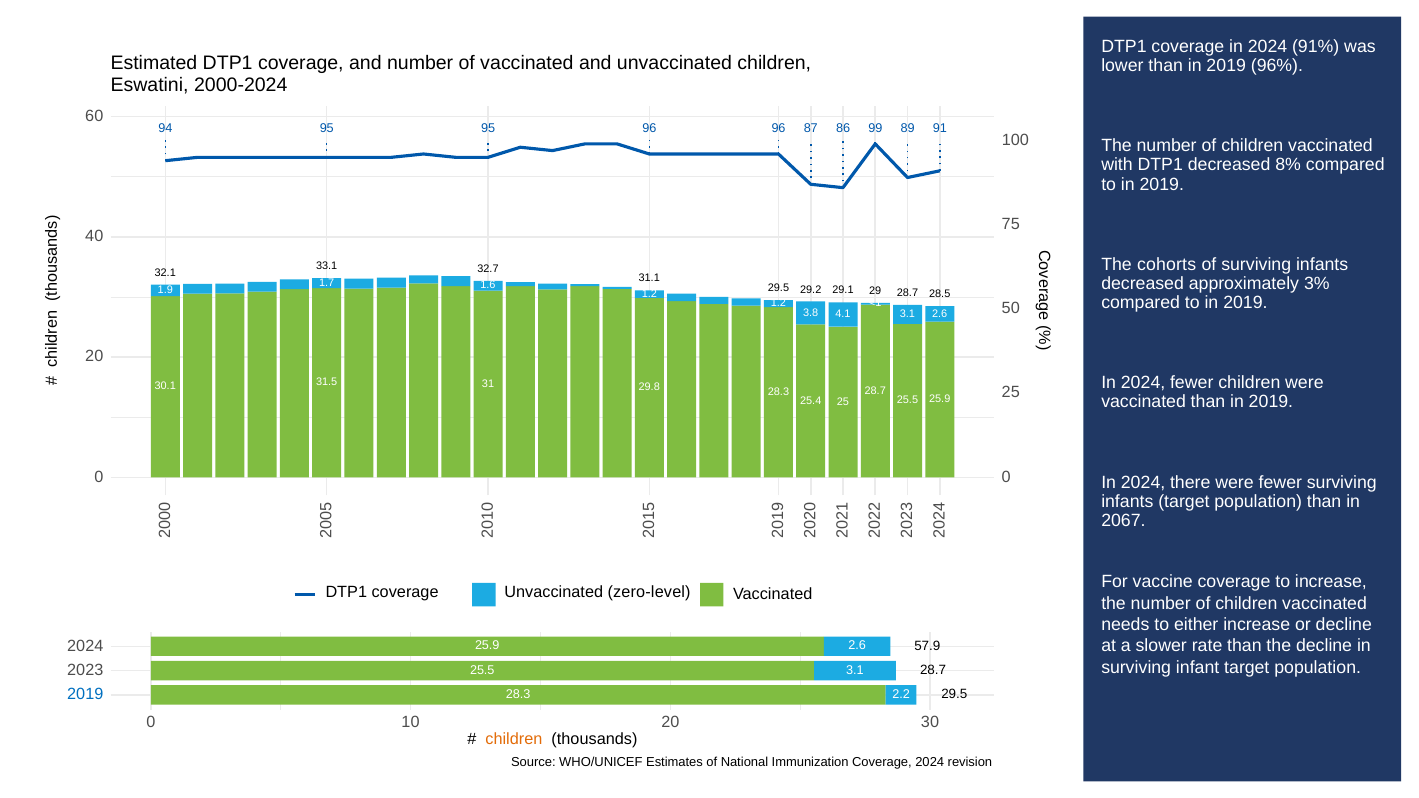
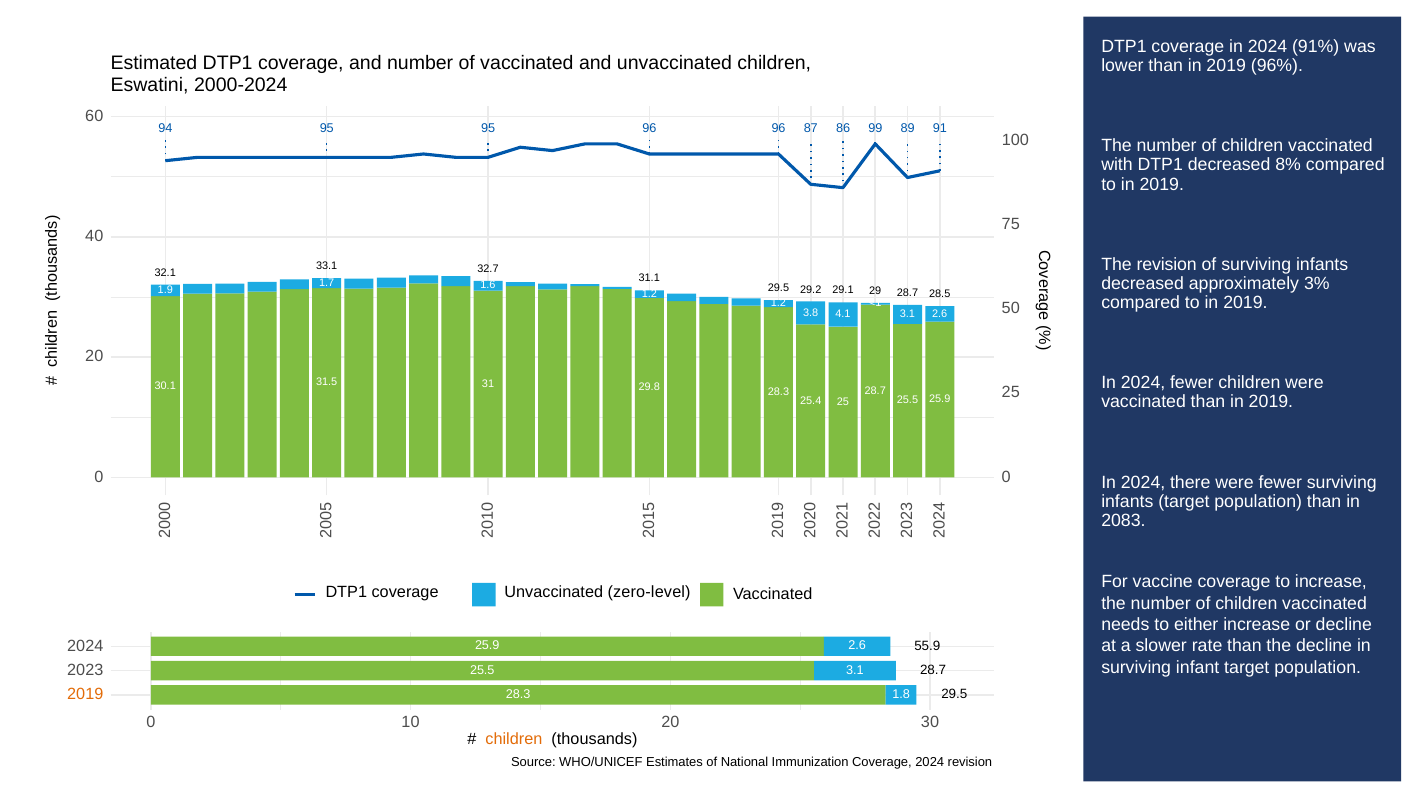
The cohorts: cohorts -> revision
2067: 2067 -> 2083
57.9: 57.9 -> 55.9
2019 at (85, 694) colour: blue -> orange
2.2: 2.2 -> 1.8
